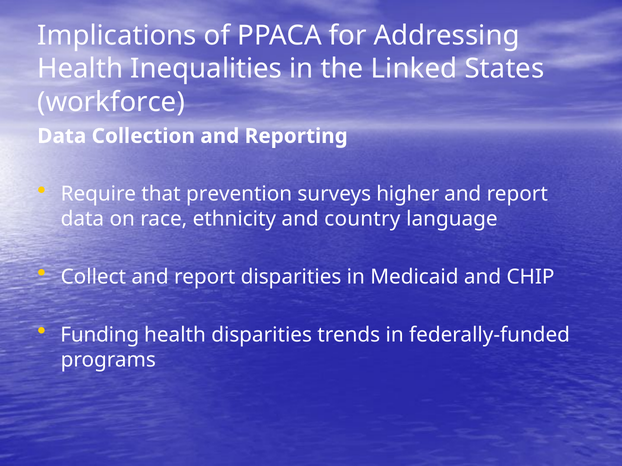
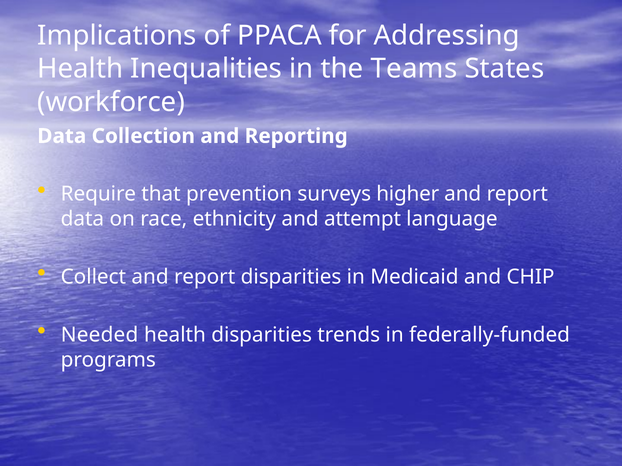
Linked: Linked -> Teams
country: country -> attempt
Funding: Funding -> Needed
